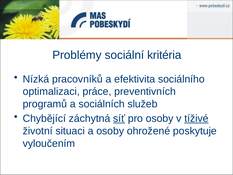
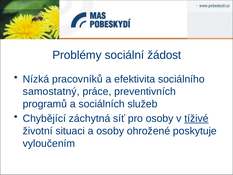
kritéria: kritéria -> žádost
optimalizaci: optimalizaci -> samostatný
síť underline: present -> none
